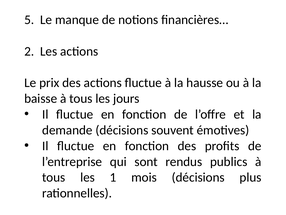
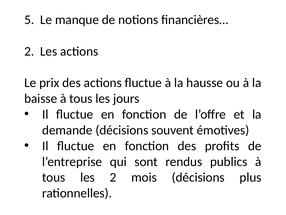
les 1: 1 -> 2
